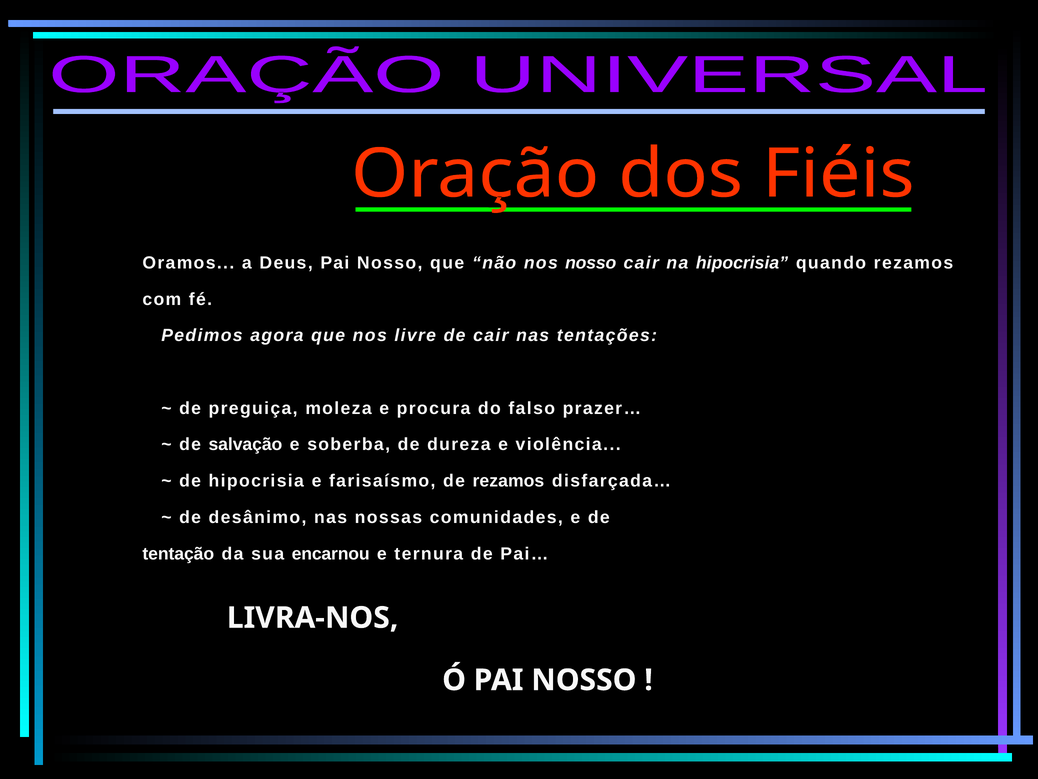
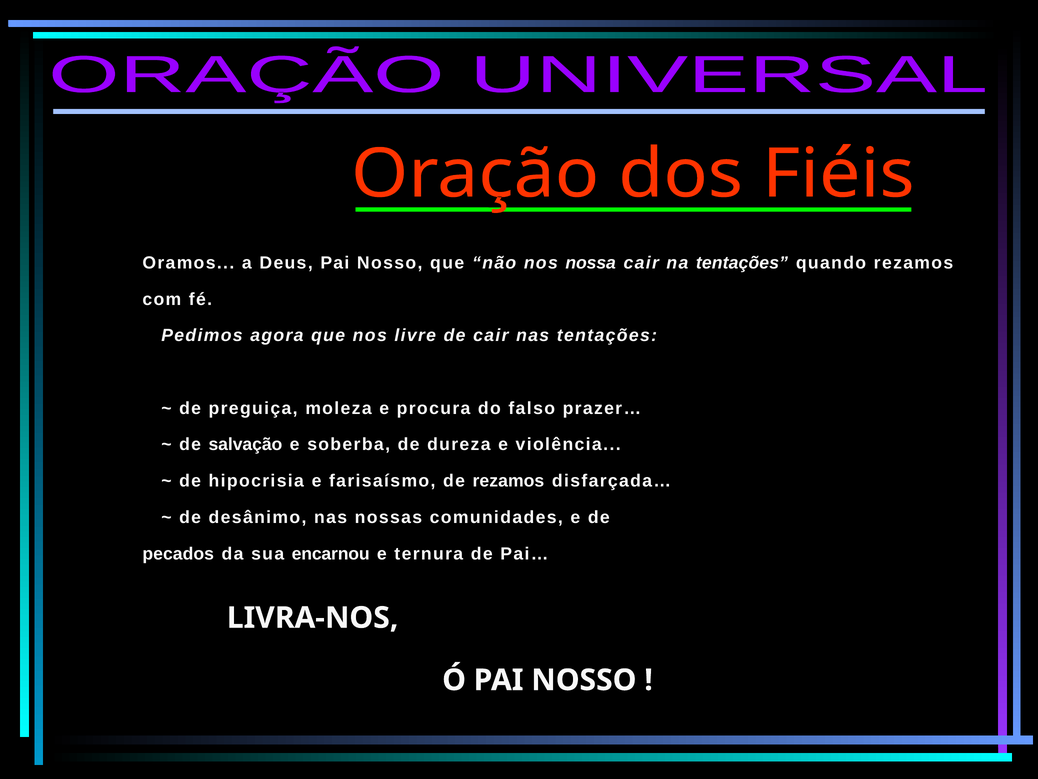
nos nosso: nosso -> nossa
na hipocrisia: hipocrisia -> tentações
tentação: tentação -> pecados
